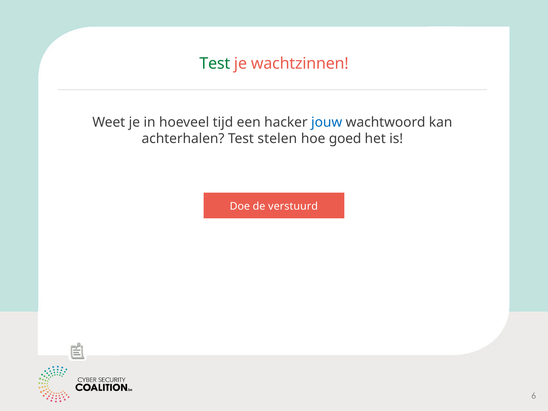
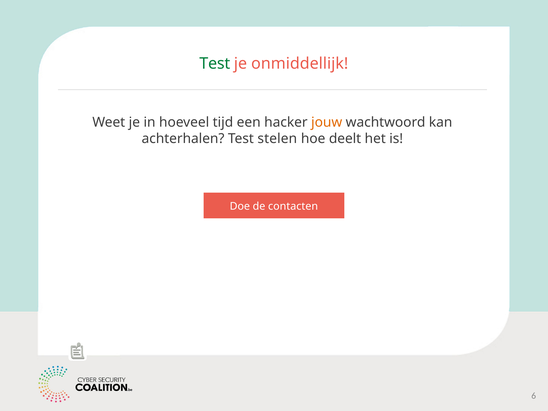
wachtzinnen: wachtzinnen -> onmiddellijk
jouw colour: blue -> orange
goed: goed -> deelt
verstuurd: verstuurd -> contacten
